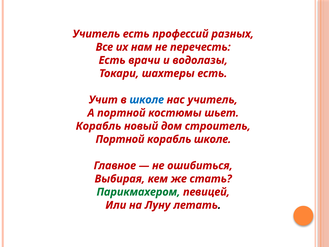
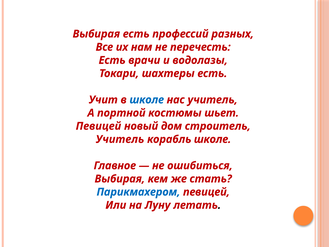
Учитель at (96, 34): Учитель -> Выбирая
Корабль at (98, 126): Корабль -> Певицей
Портной at (120, 139): Портной -> Учитель
Парикмахером colour: green -> blue
